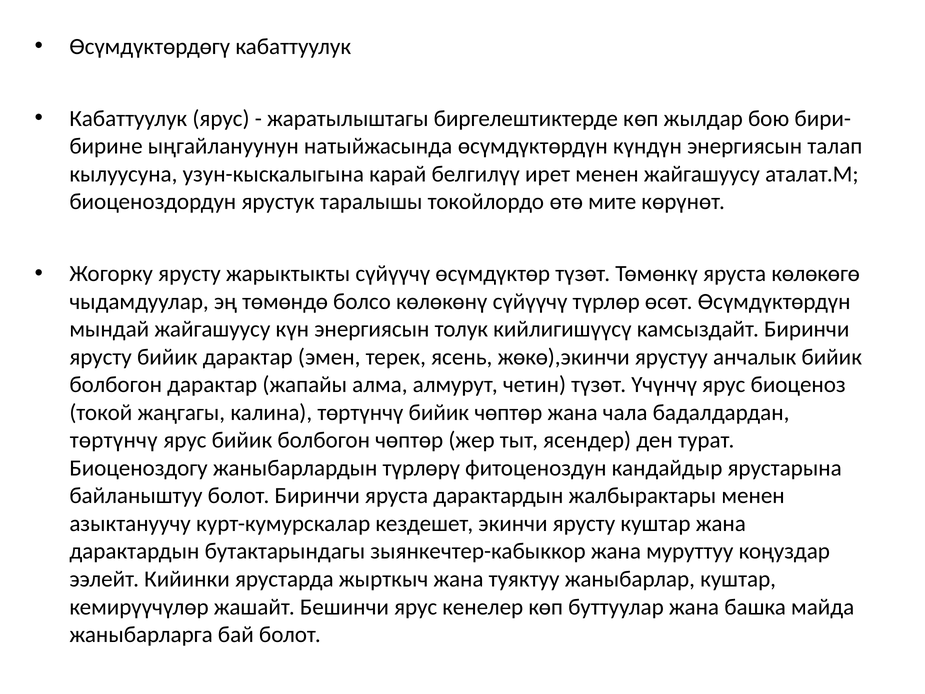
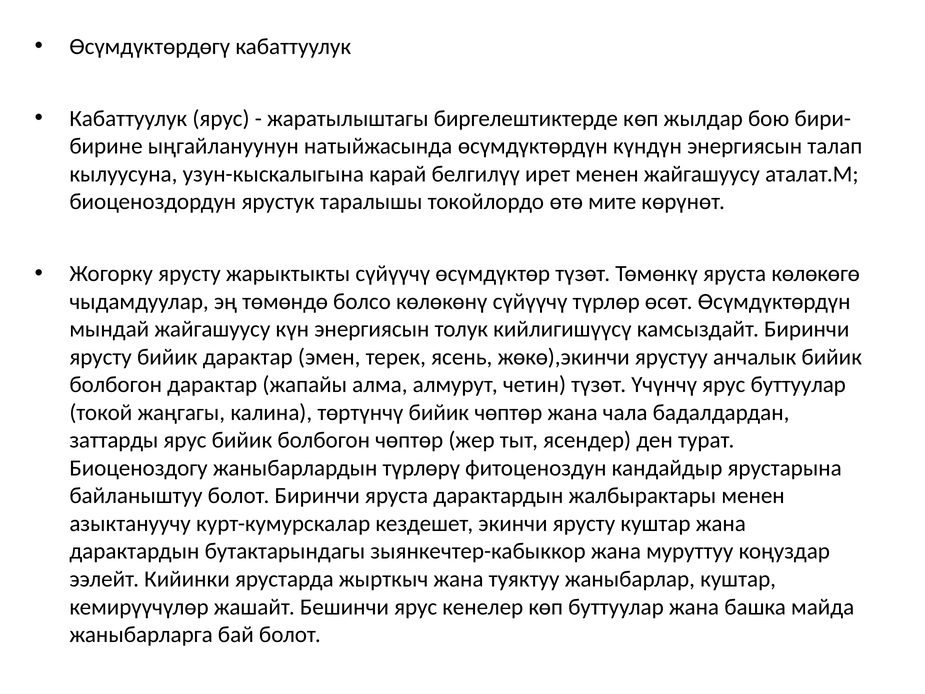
ярус биоценоз: биоценоз -> буттуулар
төртүнчү at (114, 440): төртүнчү -> заттарды
